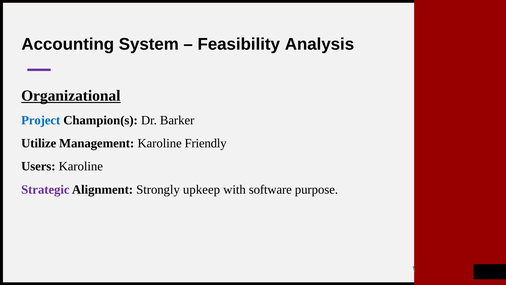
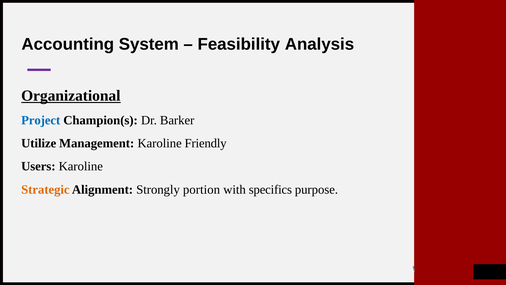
Strategic colour: purple -> orange
upkeep: upkeep -> portion
software: software -> specifics
